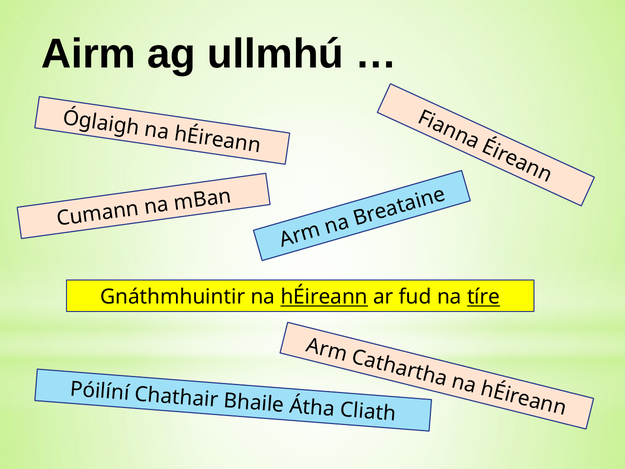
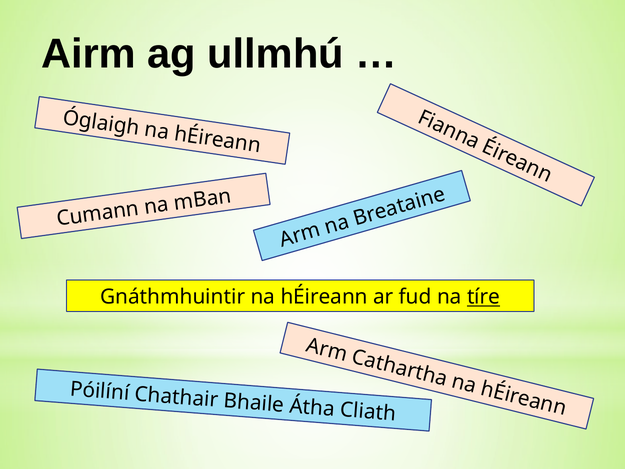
hÉireann underline: present -> none
